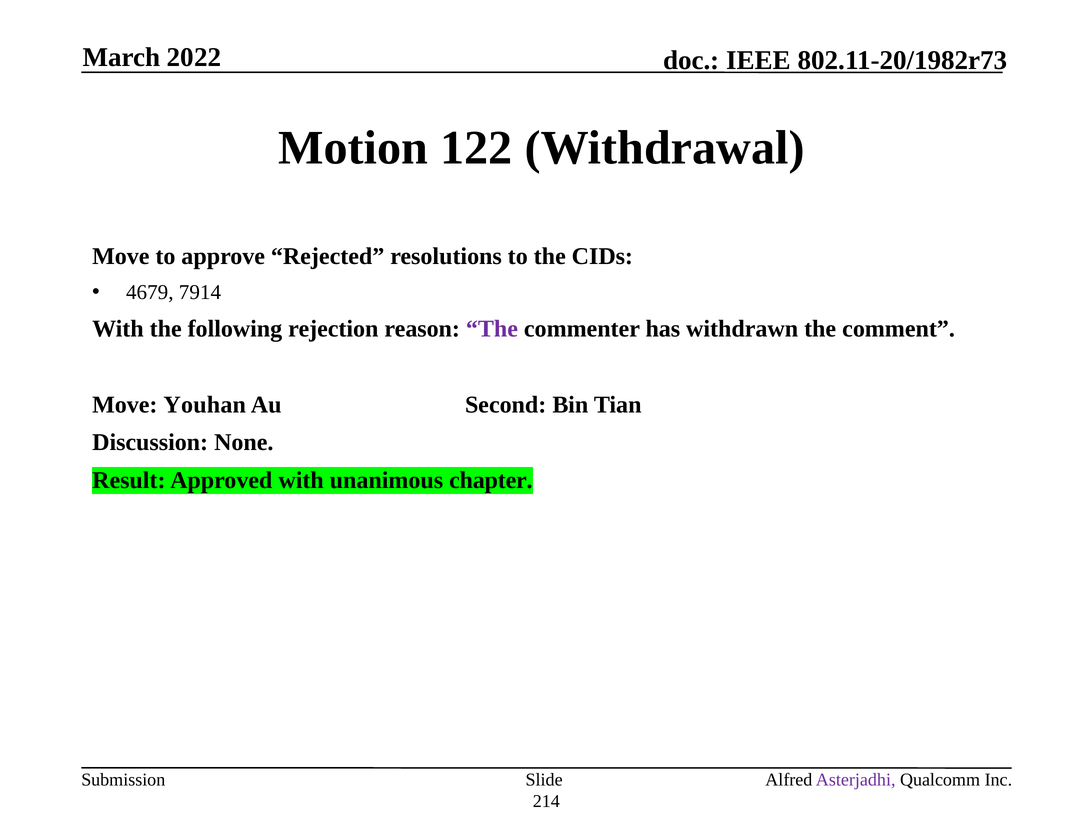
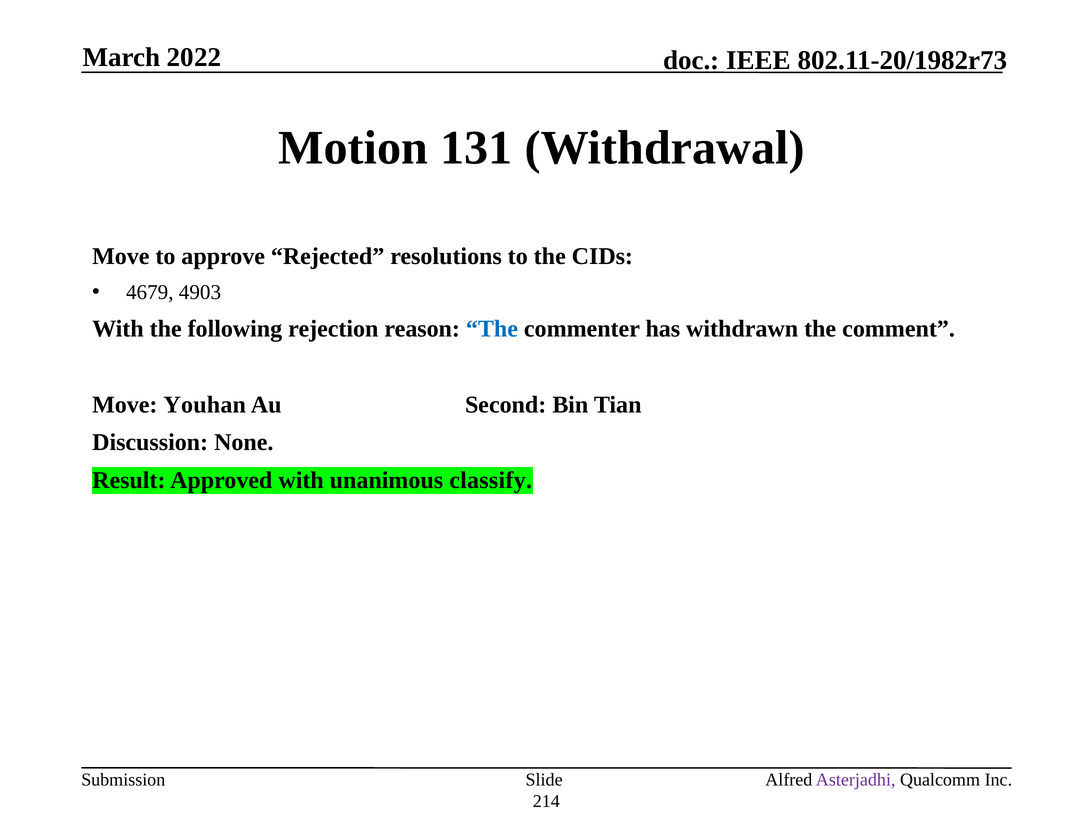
122: 122 -> 131
7914: 7914 -> 4903
The at (492, 329) colour: purple -> blue
chapter: chapter -> classify
